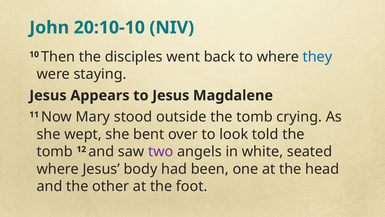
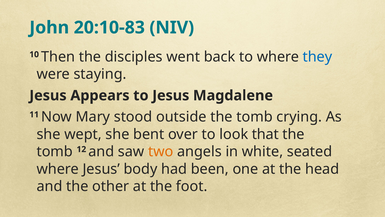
20:10-10: 20:10-10 -> 20:10-83
told: told -> that
two colour: purple -> orange
